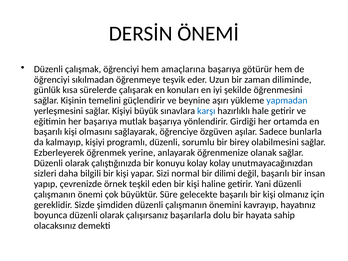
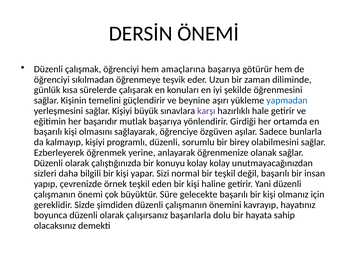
karşı colour: blue -> purple
her başarıya: başarıya -> başarıdır
bir dilimi: dilimi -> teşkil
